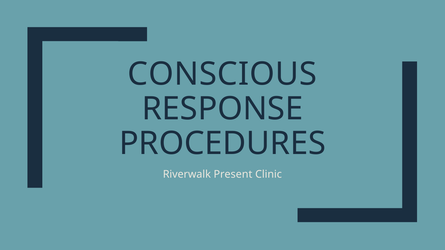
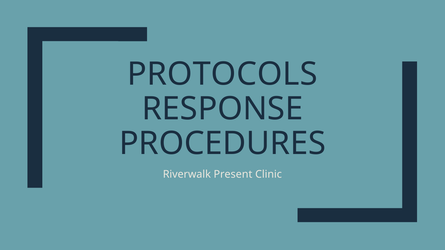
CONSCIOUS: CONSCIOUS -> PROTOCOLS
